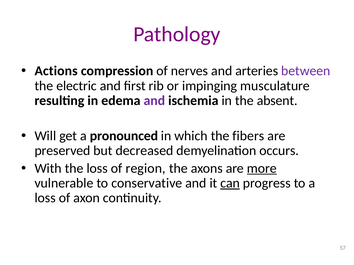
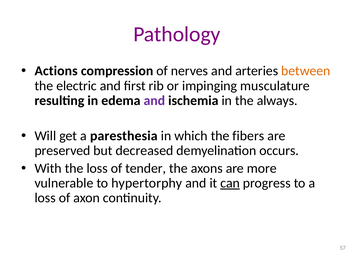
between colour: purple -> orange
absent: absent -> always
pronounced: pronounced -> paresthesia
region: region -> tender
more underline: present -> none
conservative: conservative -> hypertorphy
